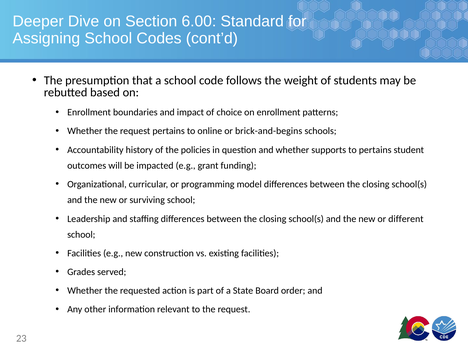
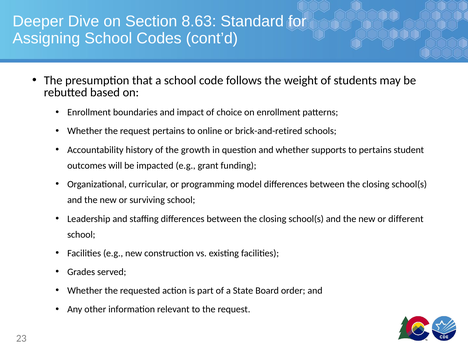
6.00: 6.00 -> 8.63
brick-and-begins: brick-and-begins -> brick-and-retired
policies: policies -> growth
